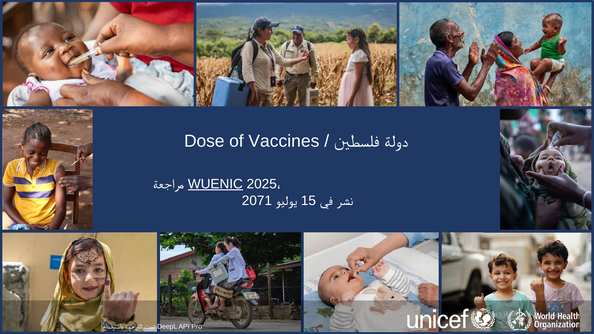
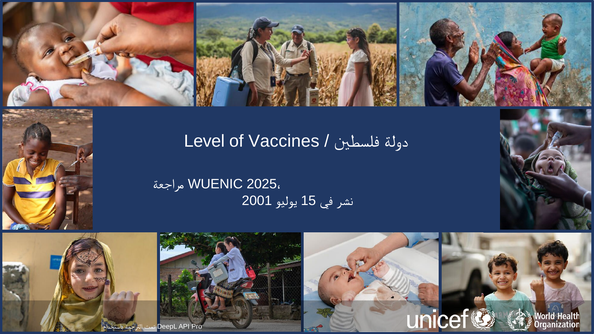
Dose: Dose -> Level
WUENIC underline: present -> none
2071: 2071 -> 2001
